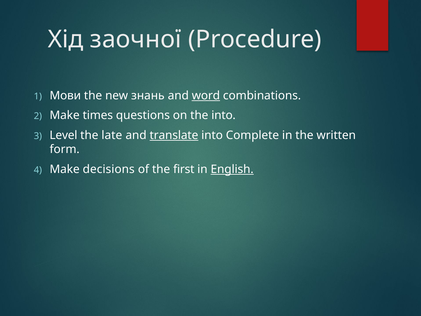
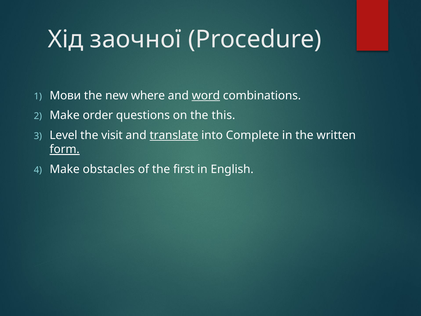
знань: знань -> where
times: times -> order
the into: into -> this
late: late -> visit
form underline: none -> present
decisions: decisions -> obstacles
English underline: present -> none
